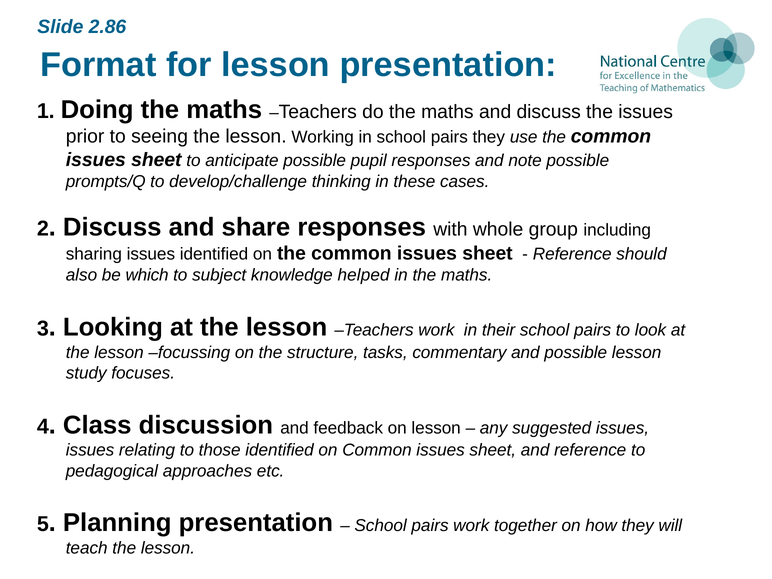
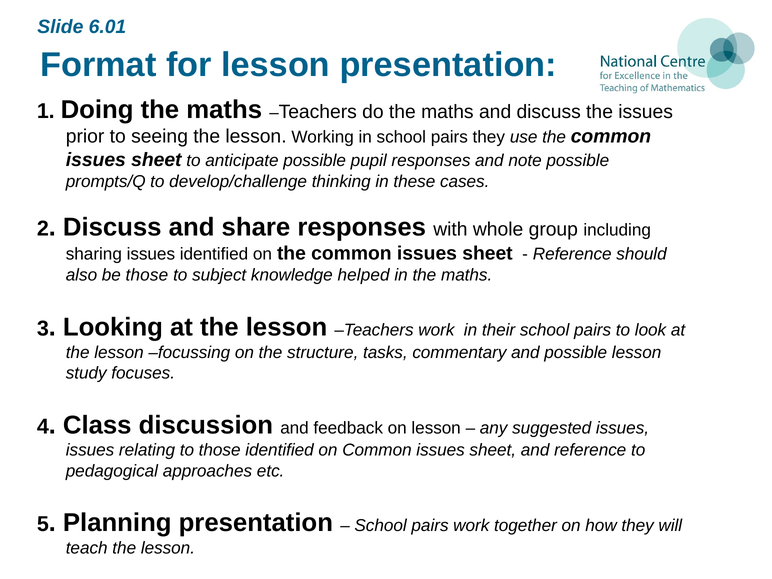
2.86: 2.86 -> 6.01
be which: which -> those
